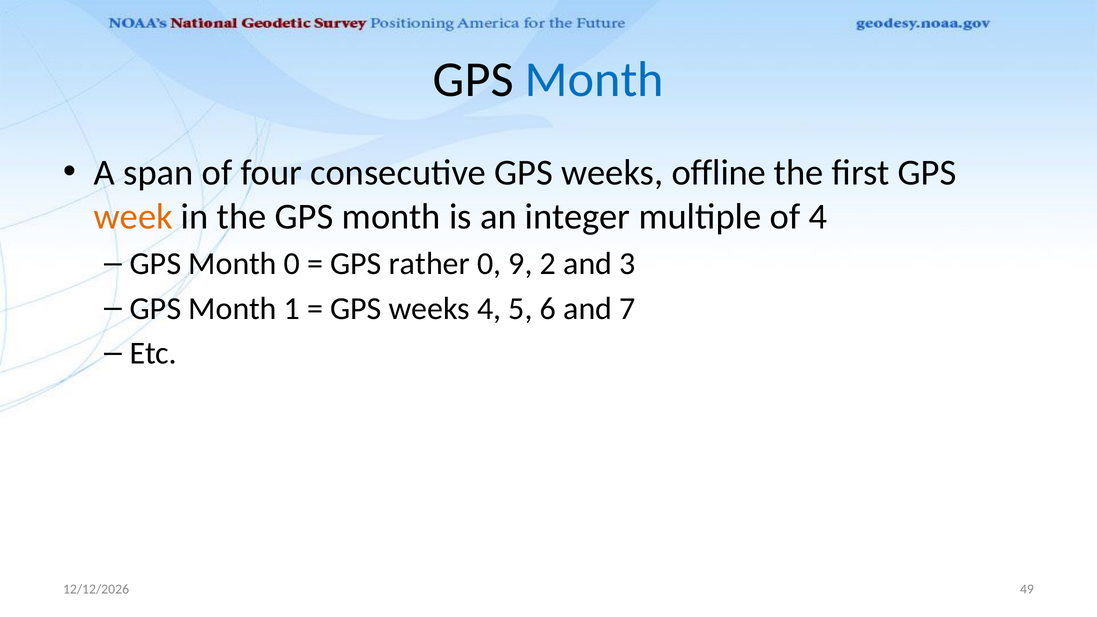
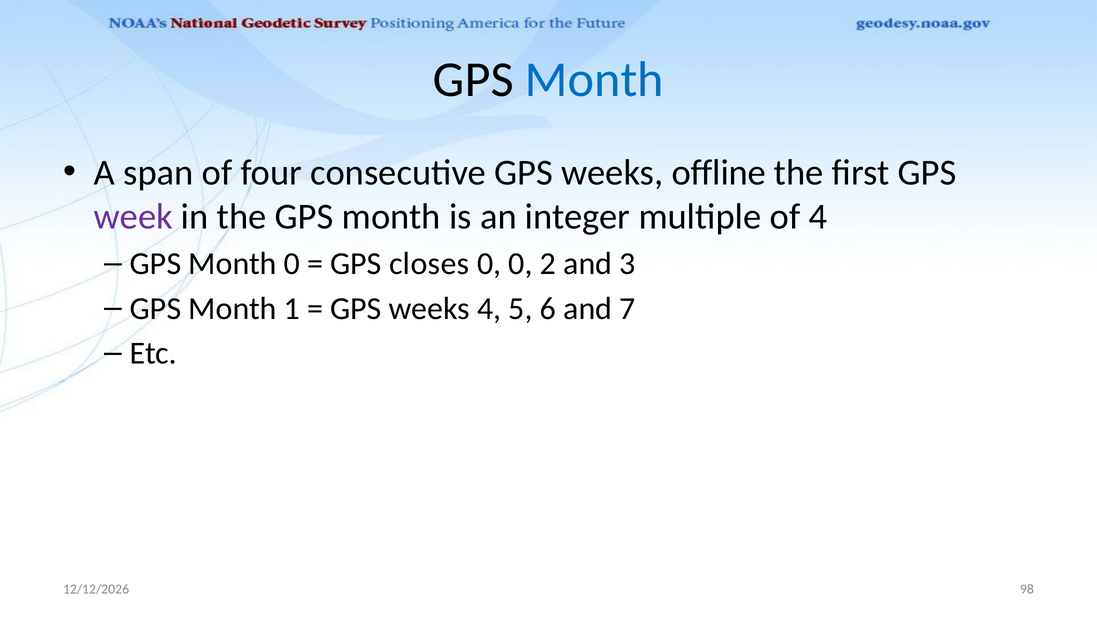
week colour: orange -> purple
rather: rather -> closes
0 9: 9 -> 0
49: 49 -> 98
